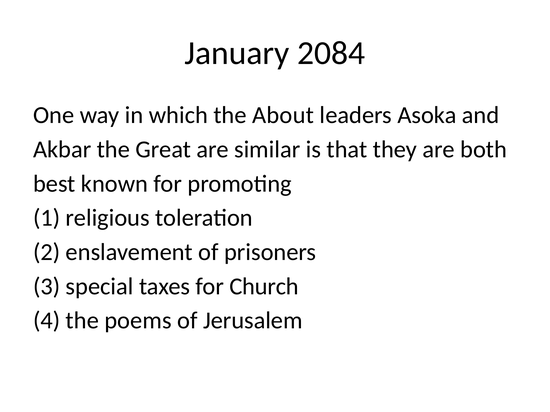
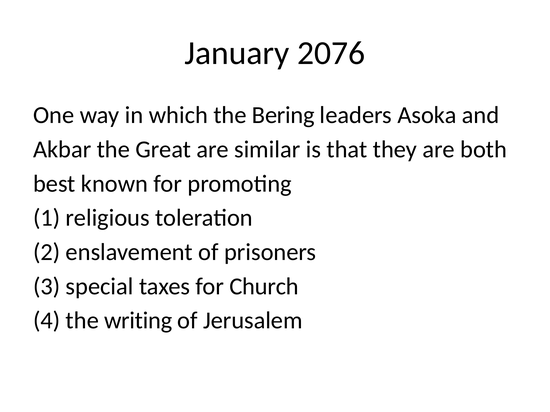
2084: 2084 -> 2076
About: About -> Bering
poems: poems -> writing
